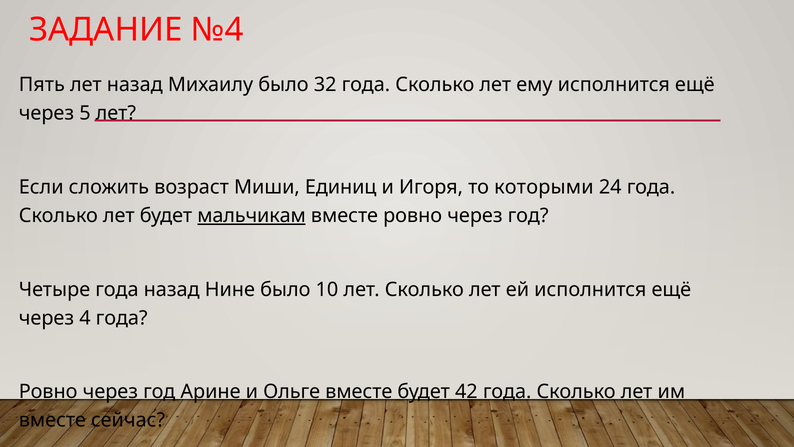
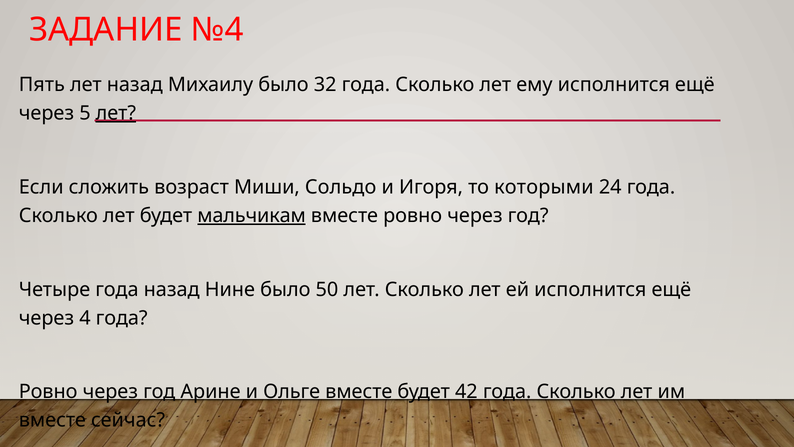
лет at (116, 113) underline: none -> present
Единиц: Единиц -> Сольдо
10: 10 -> 50
